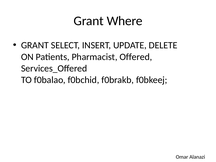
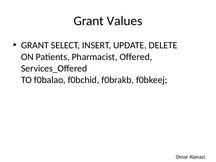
Where: Where -> Values
